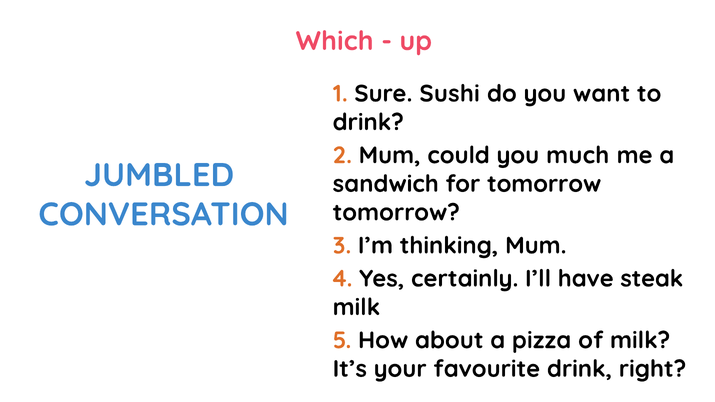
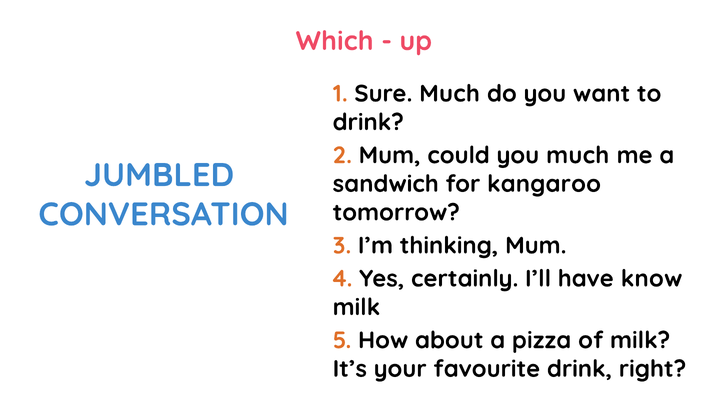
Sure Sushi: Sushi -> Much
for tomorrow: tomorrow -> kangaroo
steak: steak -> know
